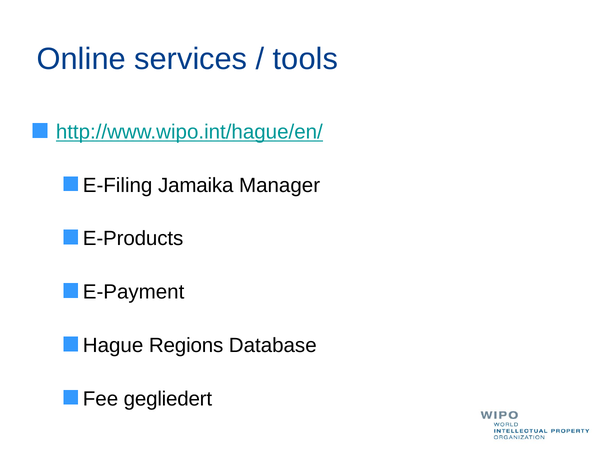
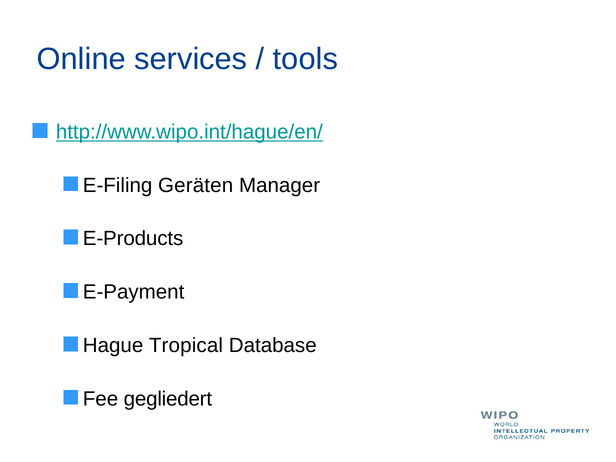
Jamaika: Jamaika -> Geräten
Regions: Regions -> Tropical
